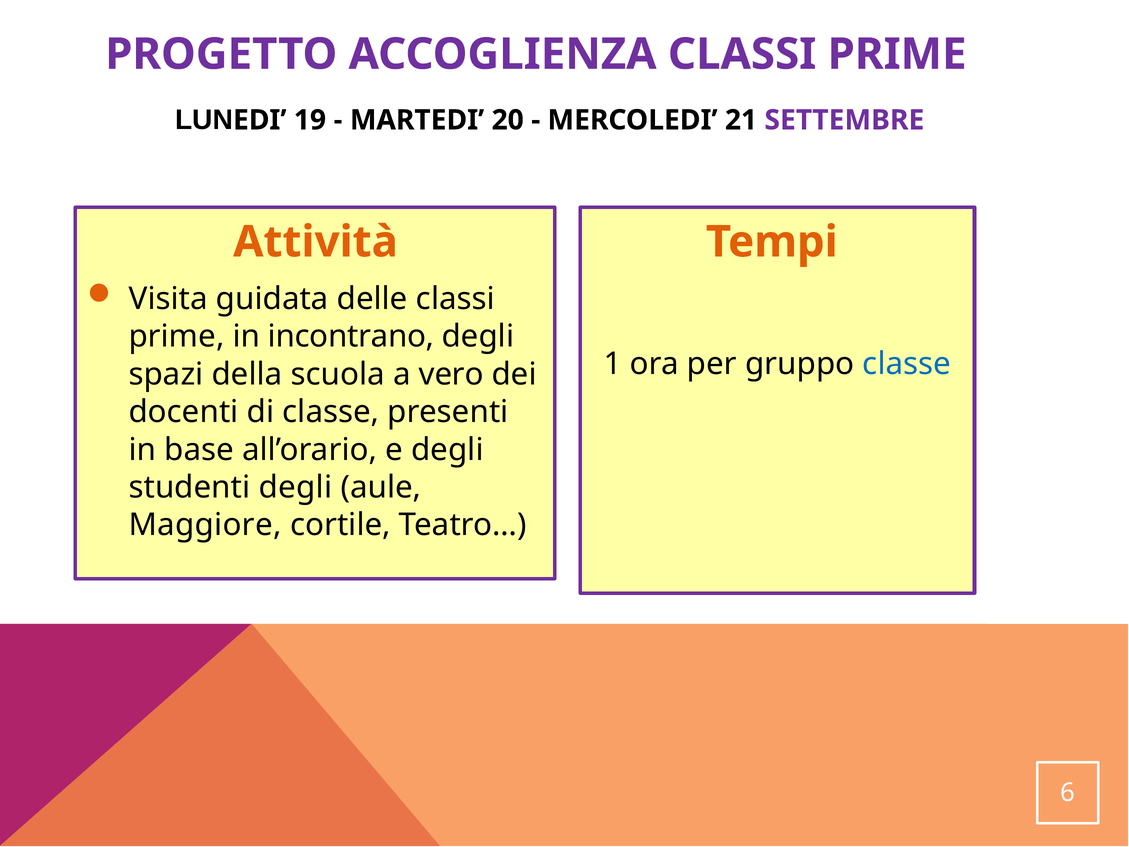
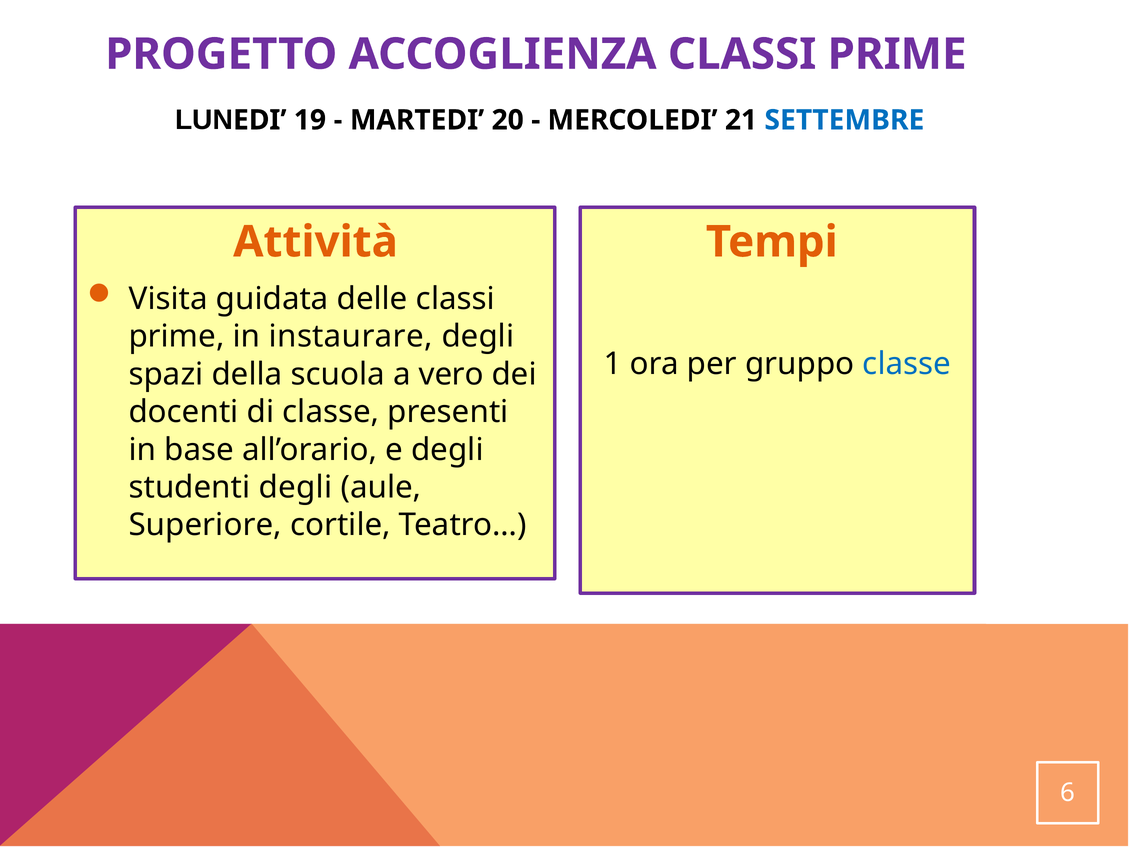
SETTEMBRE colour: purple -> blue
incontrano: incontrano -> instaurare
Maggiore: Maggiore -> Superiore
